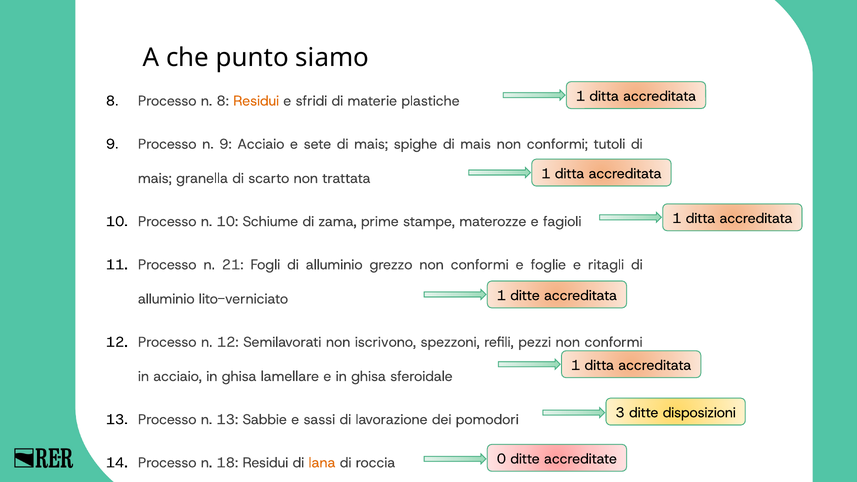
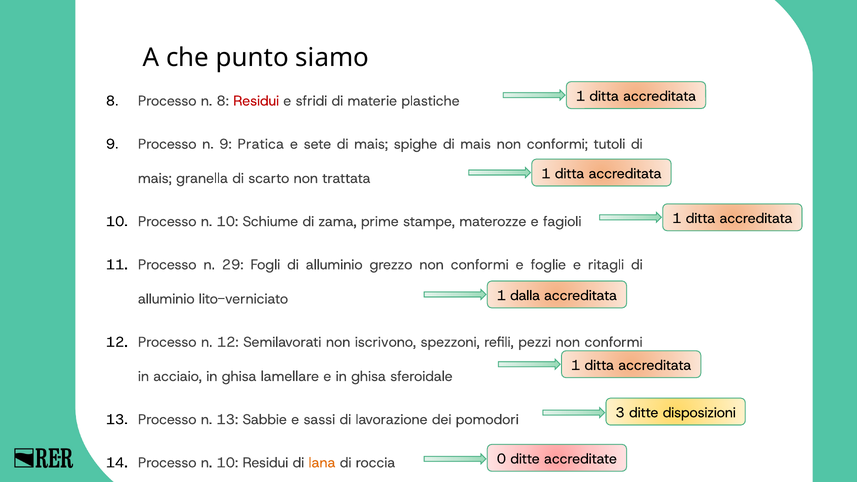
Residui at (256, 101) colour: orange -> red
9 Acciaio: Acciaio -> Pratica
21: 21 -> 29
1 ditte: ditte -> dalla
14 Processo n 18: 18 -> 10
